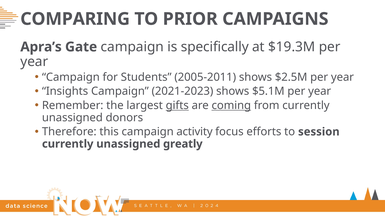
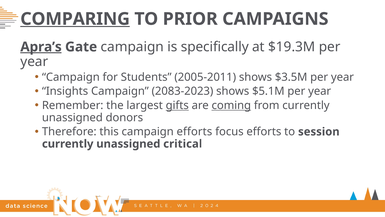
COMPARING underline: none -> present
Apra’s underline: none -> present
$2.5M: $2.5M -> $3.5M
2021-2023: 2021-2023 -> 2083-2023
campaign activity: activity -> efforts
greatly: greatly -> critical
